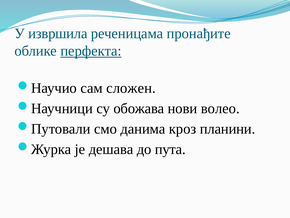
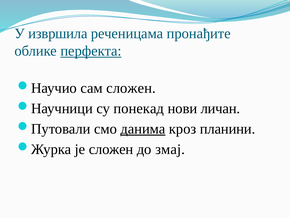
обожава: обожава -> понекад
волео: волео -> личан
данима underline: none -> present
је дешава: дешава -> сложен
пута: пута -> змај
